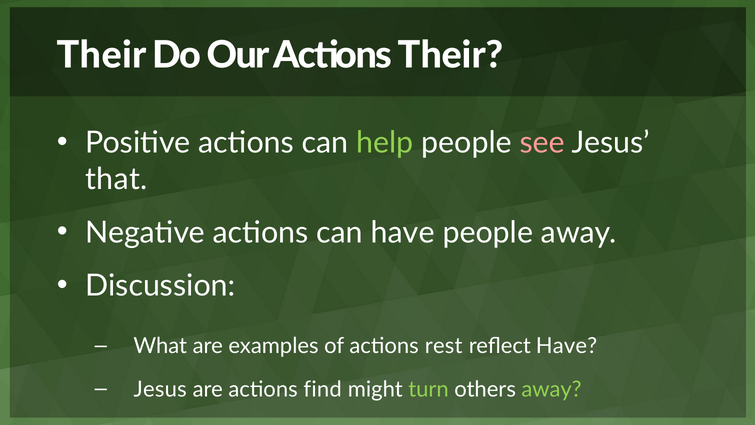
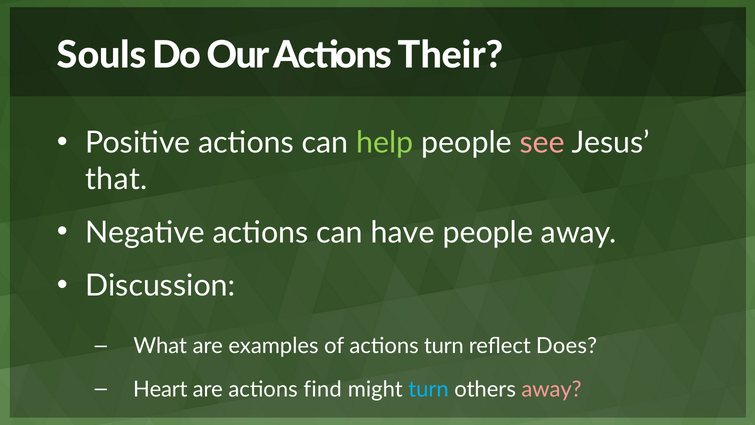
Their at (102, 55): Their -> Souls
actions rest: rest -> turn
reflect Have: Have -> Does
Jesus at (160, 389): Jesus -> Heart
turn at (429, 389) colour: light green -> light blue
away at (552, 389) colour: light green -> pink
